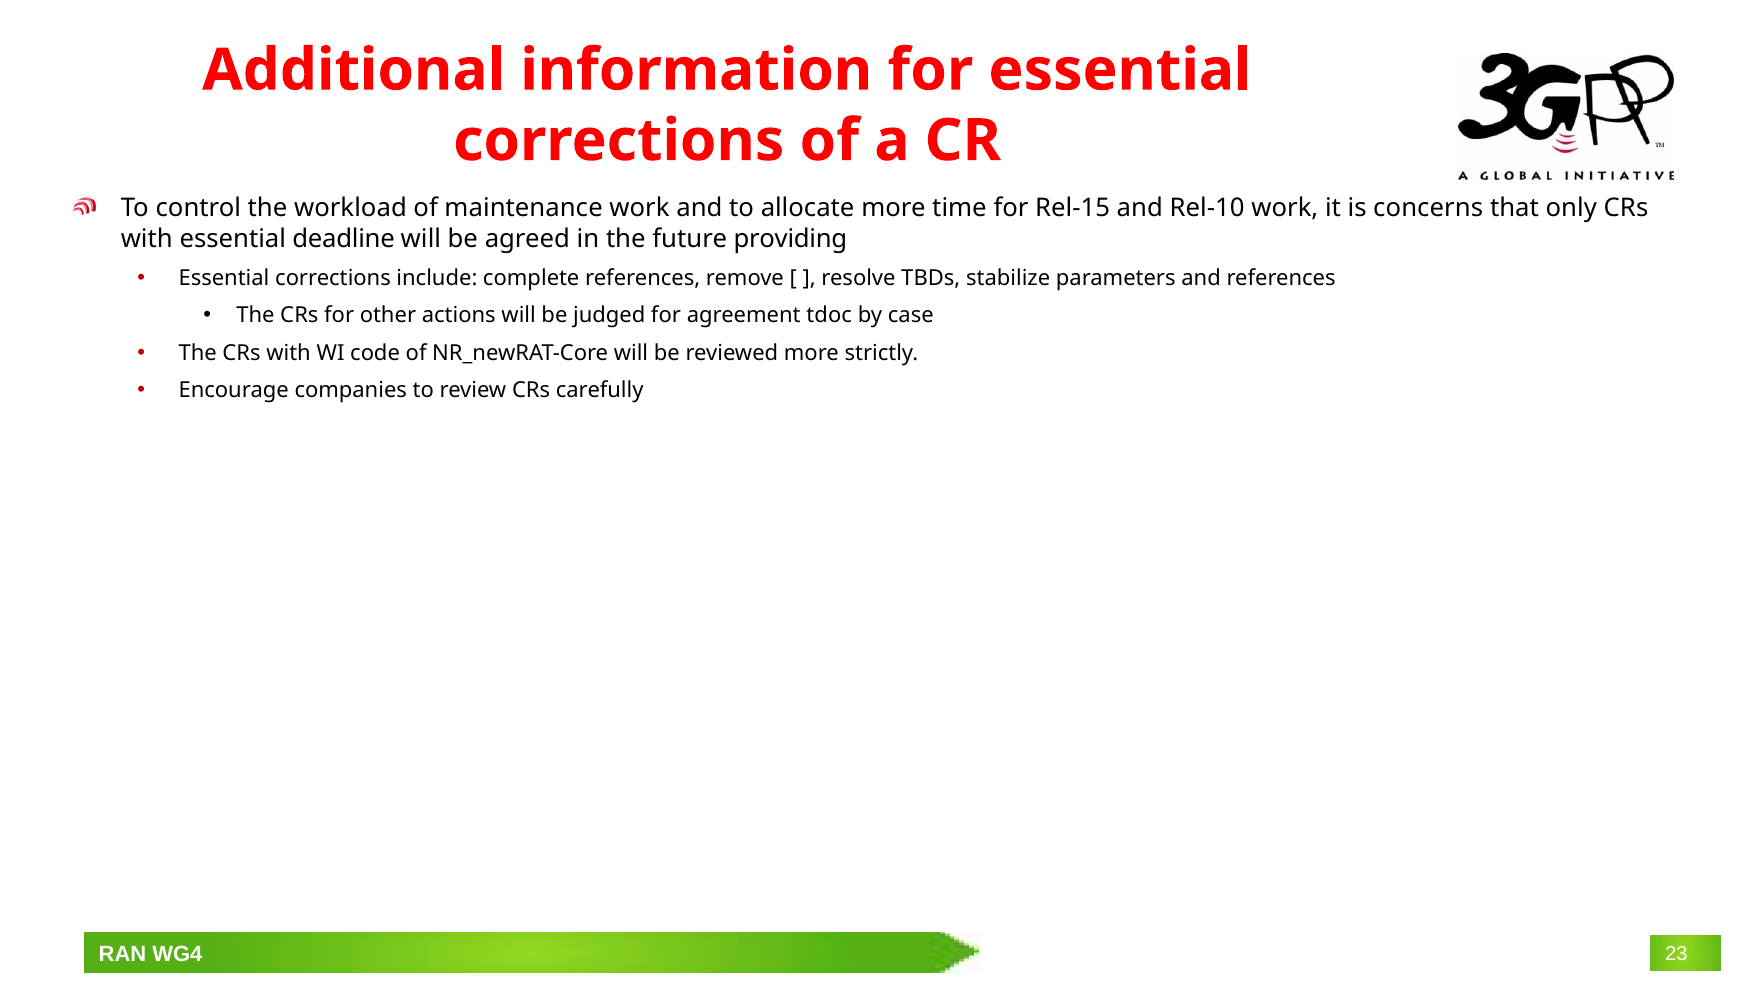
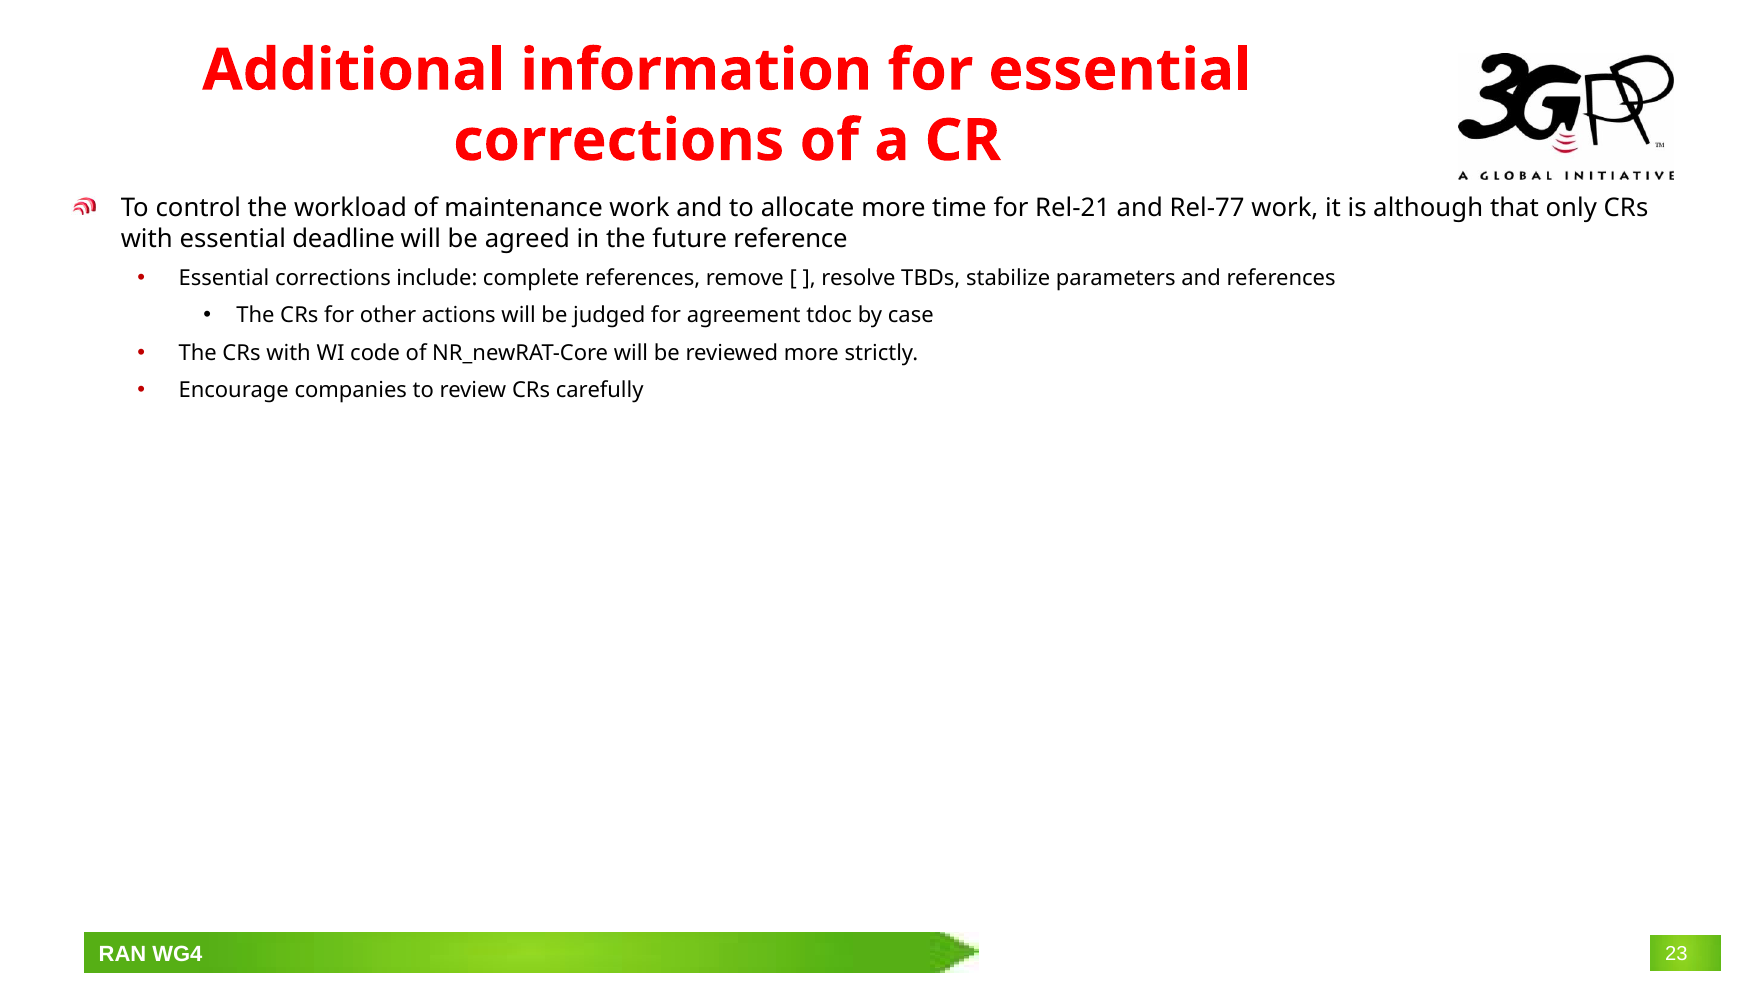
Rel-15: Rel-15 -> Rel-21
Rel-10: Rel-10 -> Rel-77
concerns: concerns -> although
providing: providing -> reference
